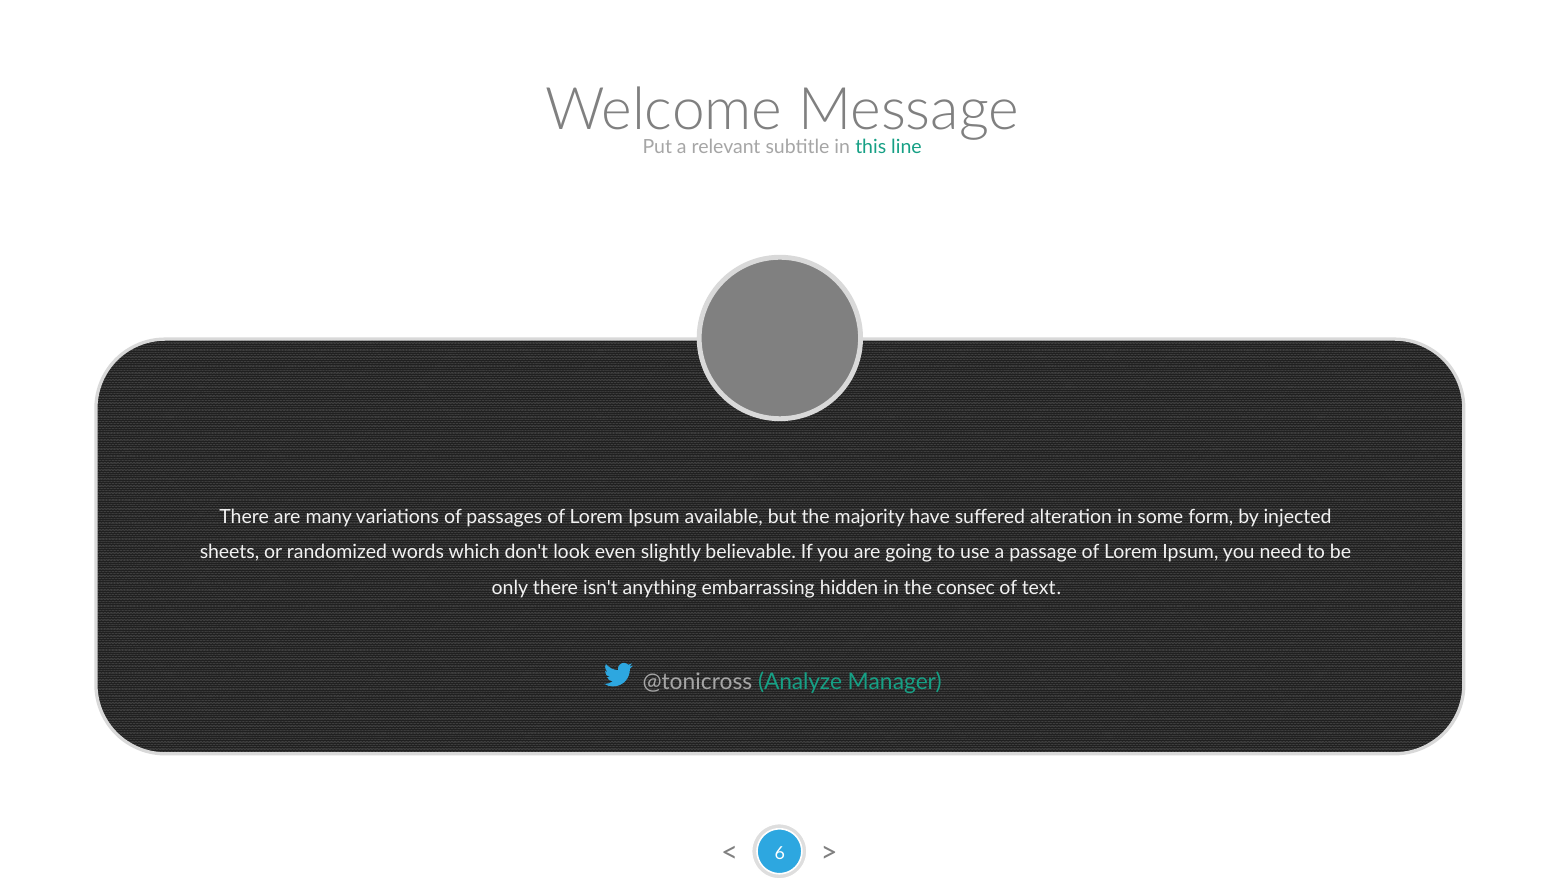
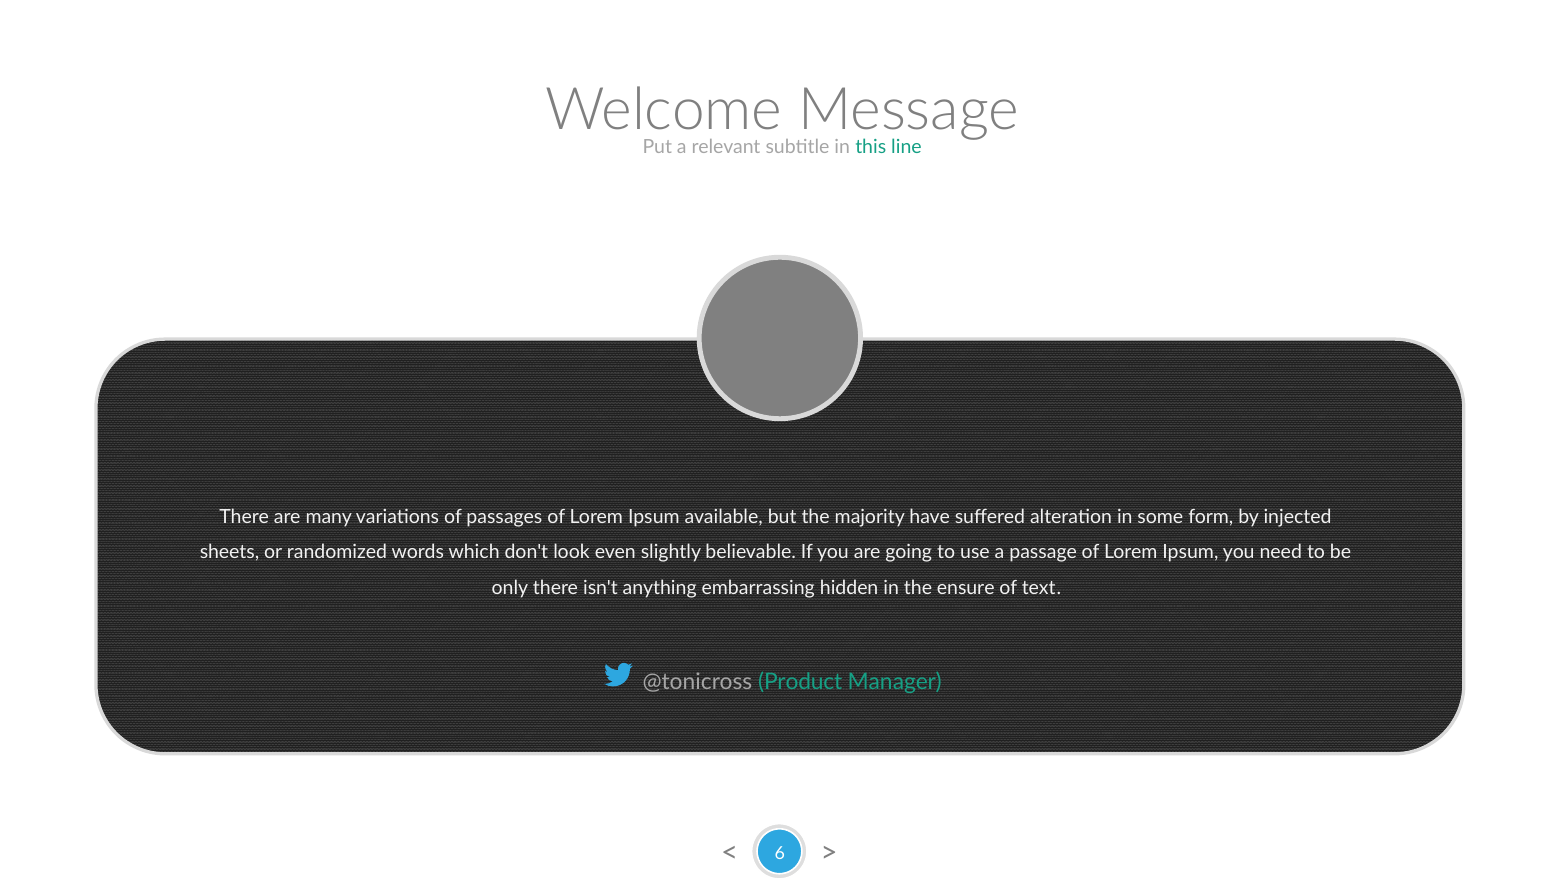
consec: consec -> ensure
Analyze: Analyze -> Product
